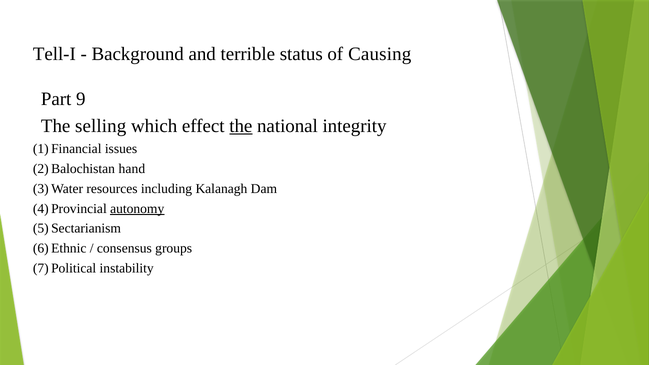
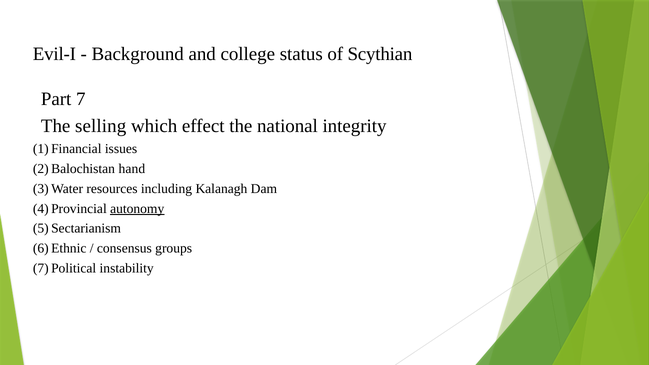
Tell-I: Tell-I -> Evil-I
terrible: terrible -> college
Causing: Causing -> Scythian
9: 9 -> 7
the at (241, 126) underline: present -> none
